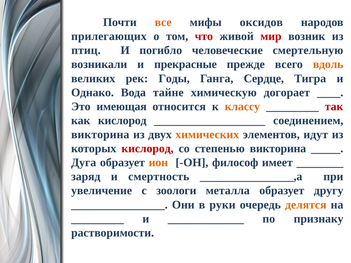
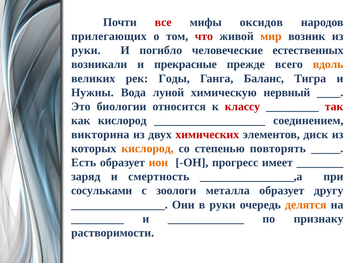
все colour: orange -> red
мир colour: red -> orange
птиц at (86, 50): птиц -> руки
смертельную: смертельную -> естественных
Сердце: Сердце -> Баланс
Однако: Однако -> Нужны
тайне: тайне -> луной
догорает: догорает -> нервный
имеющая: имеющая -> биологии
классу colour: orange -> red
химических colour: orange -> red
идут: идут -> диск
кислород at (147, 149) colour: red -> orange
степенью викторина: викторина -> повторять
Дуга: Дуга -> Есть
философ: философ -> прогресс
увеличение: увеличение -> сосульками
